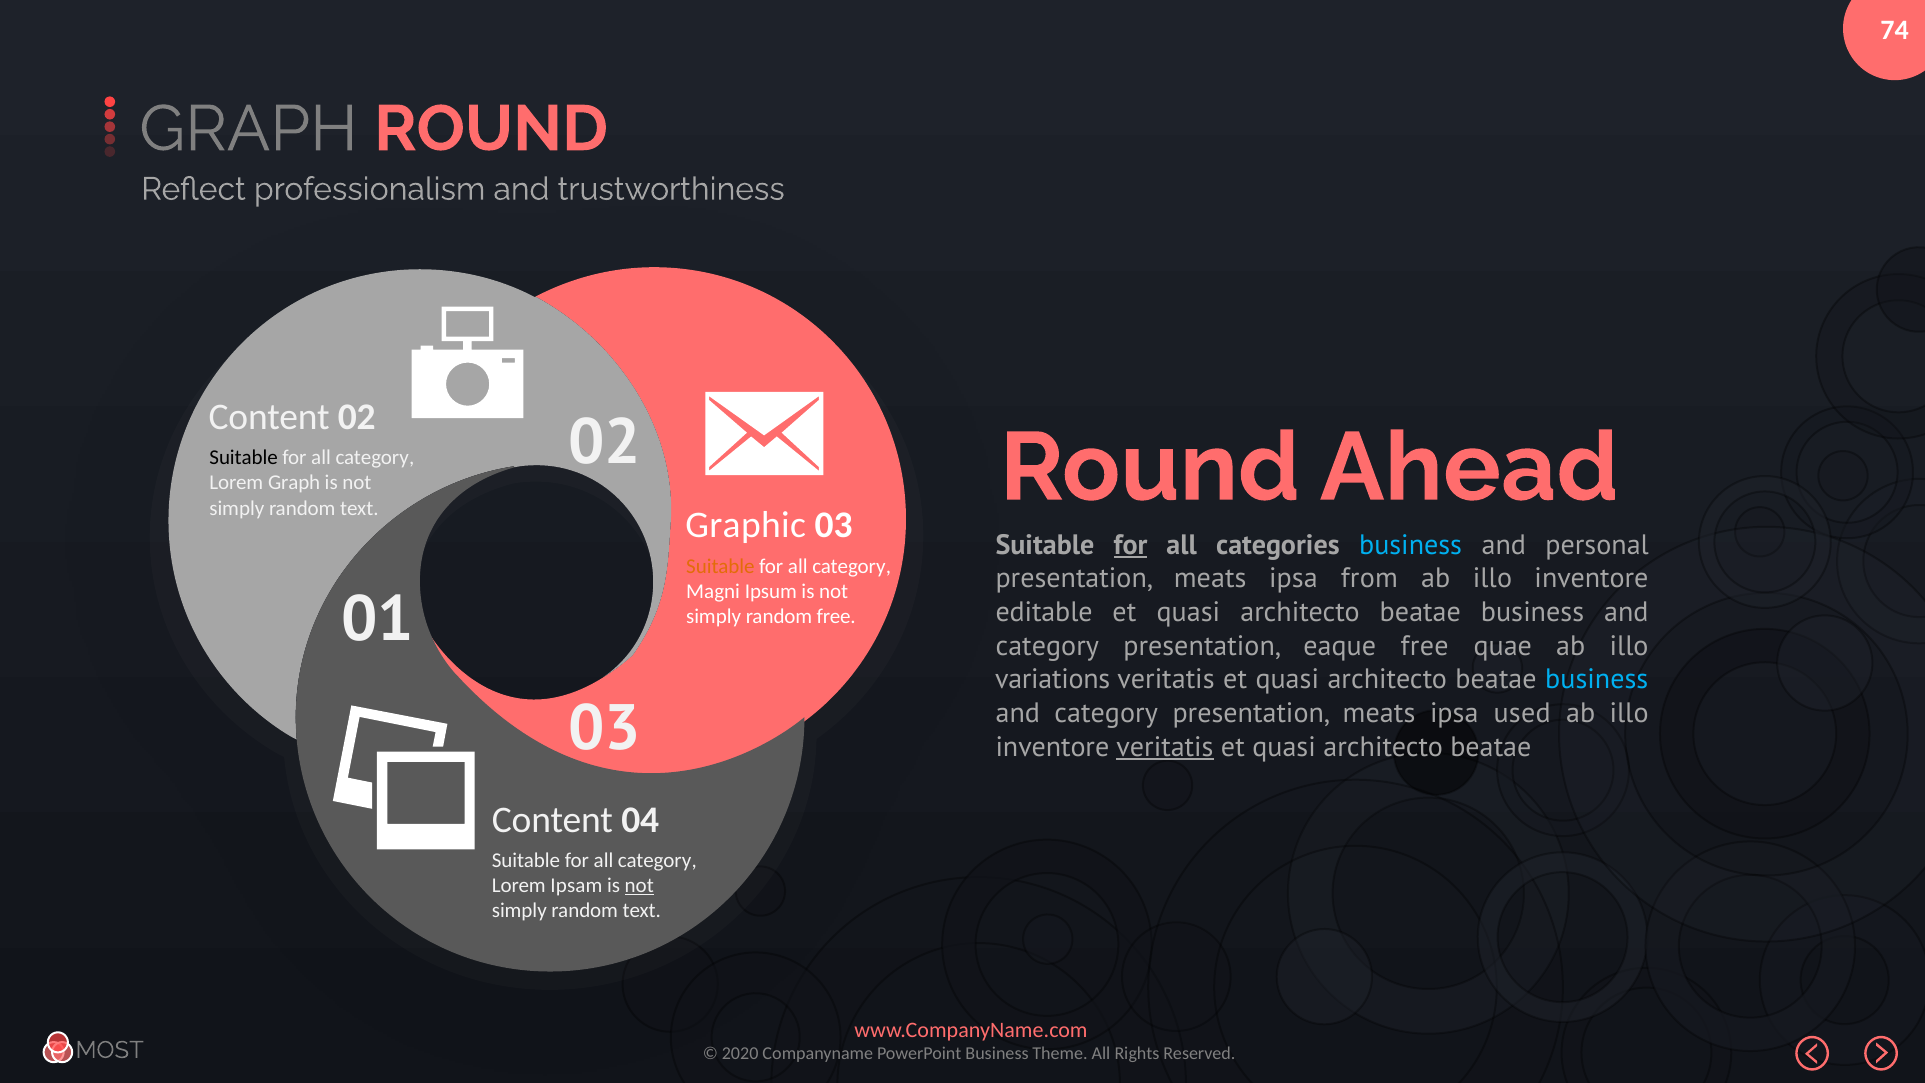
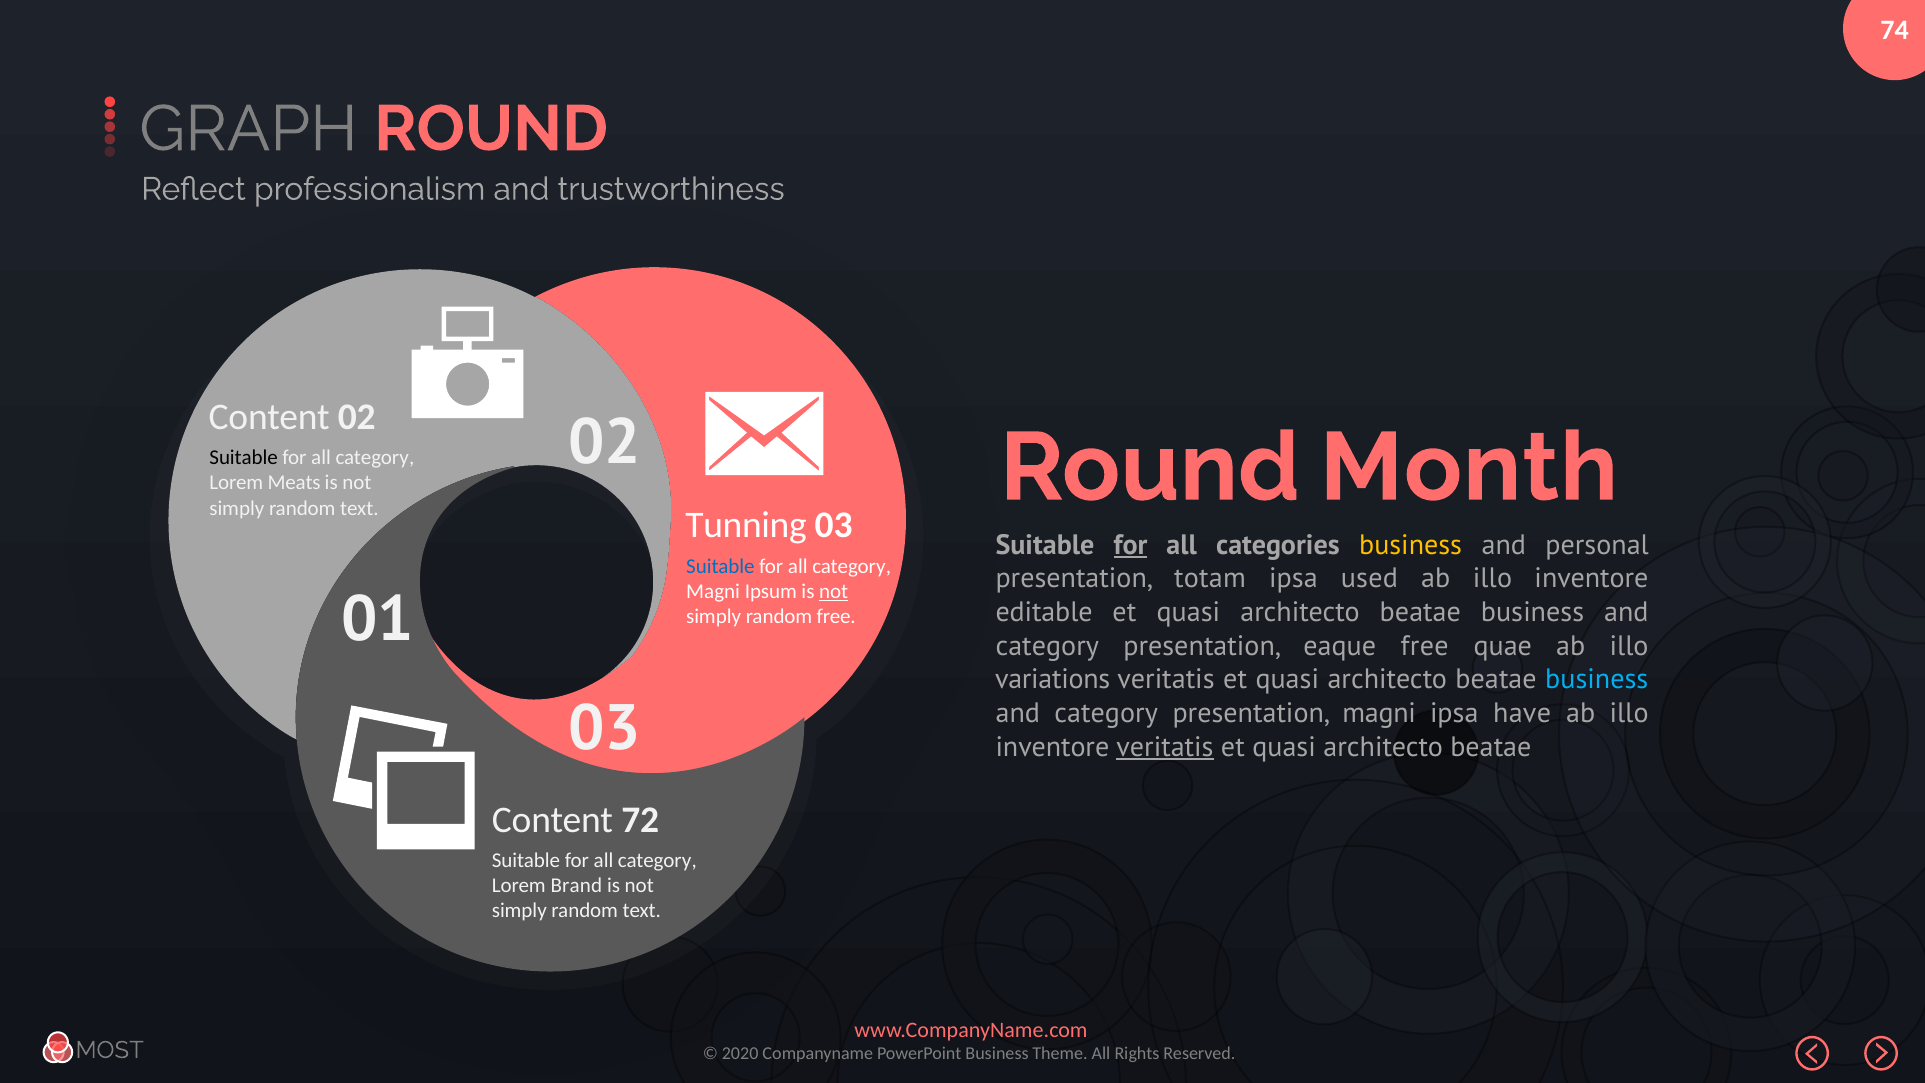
Ahead: Ahead -> Month
Lorem Graph: Graph -> Meats
Graphic: Graphic -> Tunning
business at (1411, 545) colour: light blue -> yellow
Suitable at (720, 566) colour: orange -> blue
meats at (1210, 578): meats -> totam
from: from -> used
not at (834, 592) underline: none -> present
meats at (1379, 713): meats -> magni
used: used -> have
04: 04 -> 72
Ipsam: Ipsam -> Brand
not at (639, 886) underline: present -> none
